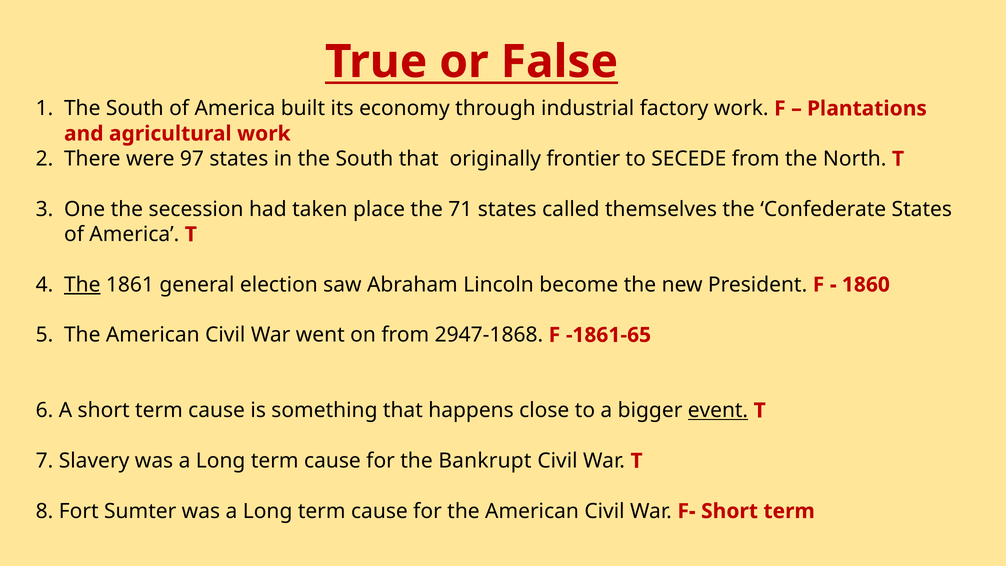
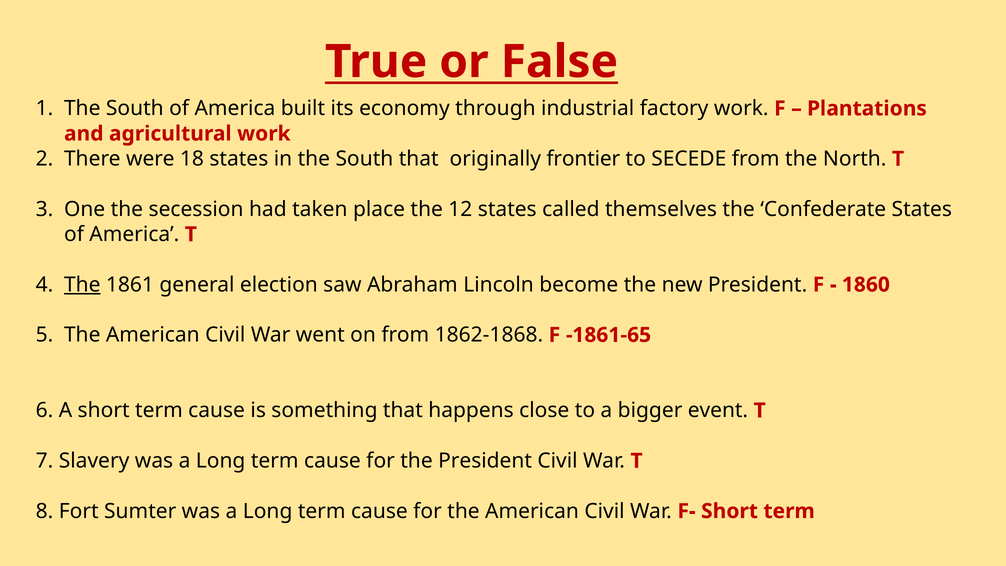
97: 97 -> 18
71: 71 -> 12
2947-1868: 2947-1868 -> 1862-1868
event underline: present -> none
the Bankrupt: Bankrupt -> President
